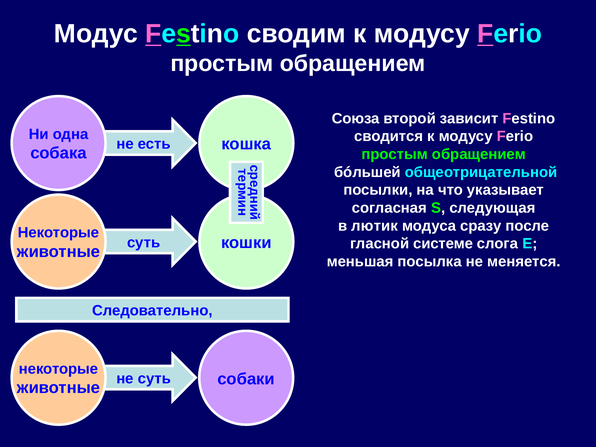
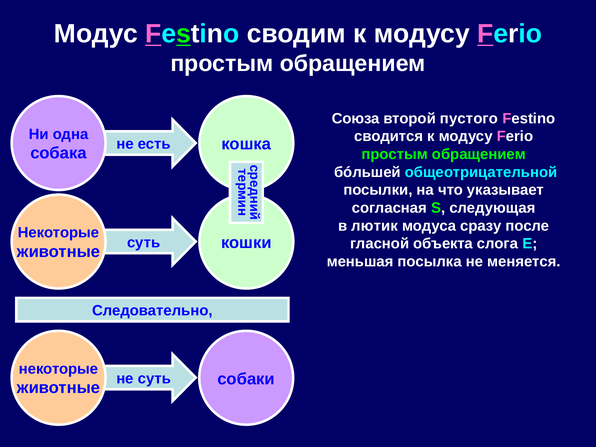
зависит: зависит -> пустого
системе: системе -> объекта
